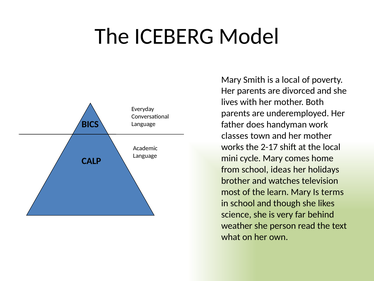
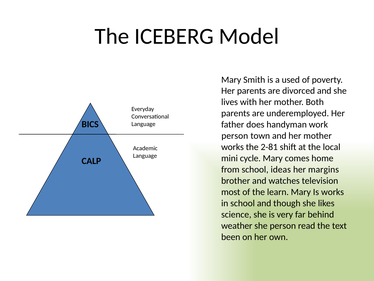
a local: local -> used
classes at (235, 136): classes -> person
2-17: 2-17 -> 2-81
holidays: holidays -> margins
Is terms: terms -> works
what: what -> been
